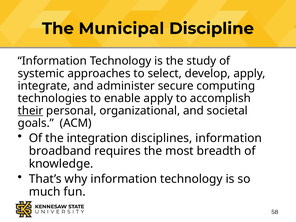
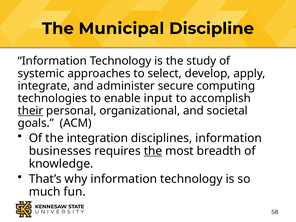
enable apply: apply -> input
broadband: broadband -> businesses
the at (153, 151) underline: none -> present
